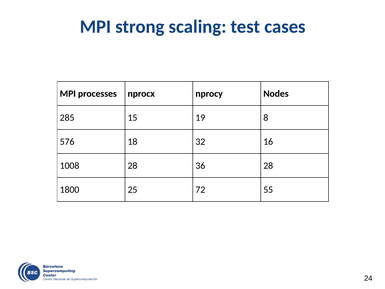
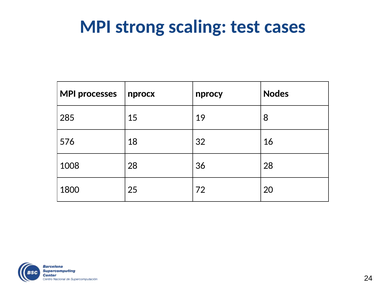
55: 55 -> 20
